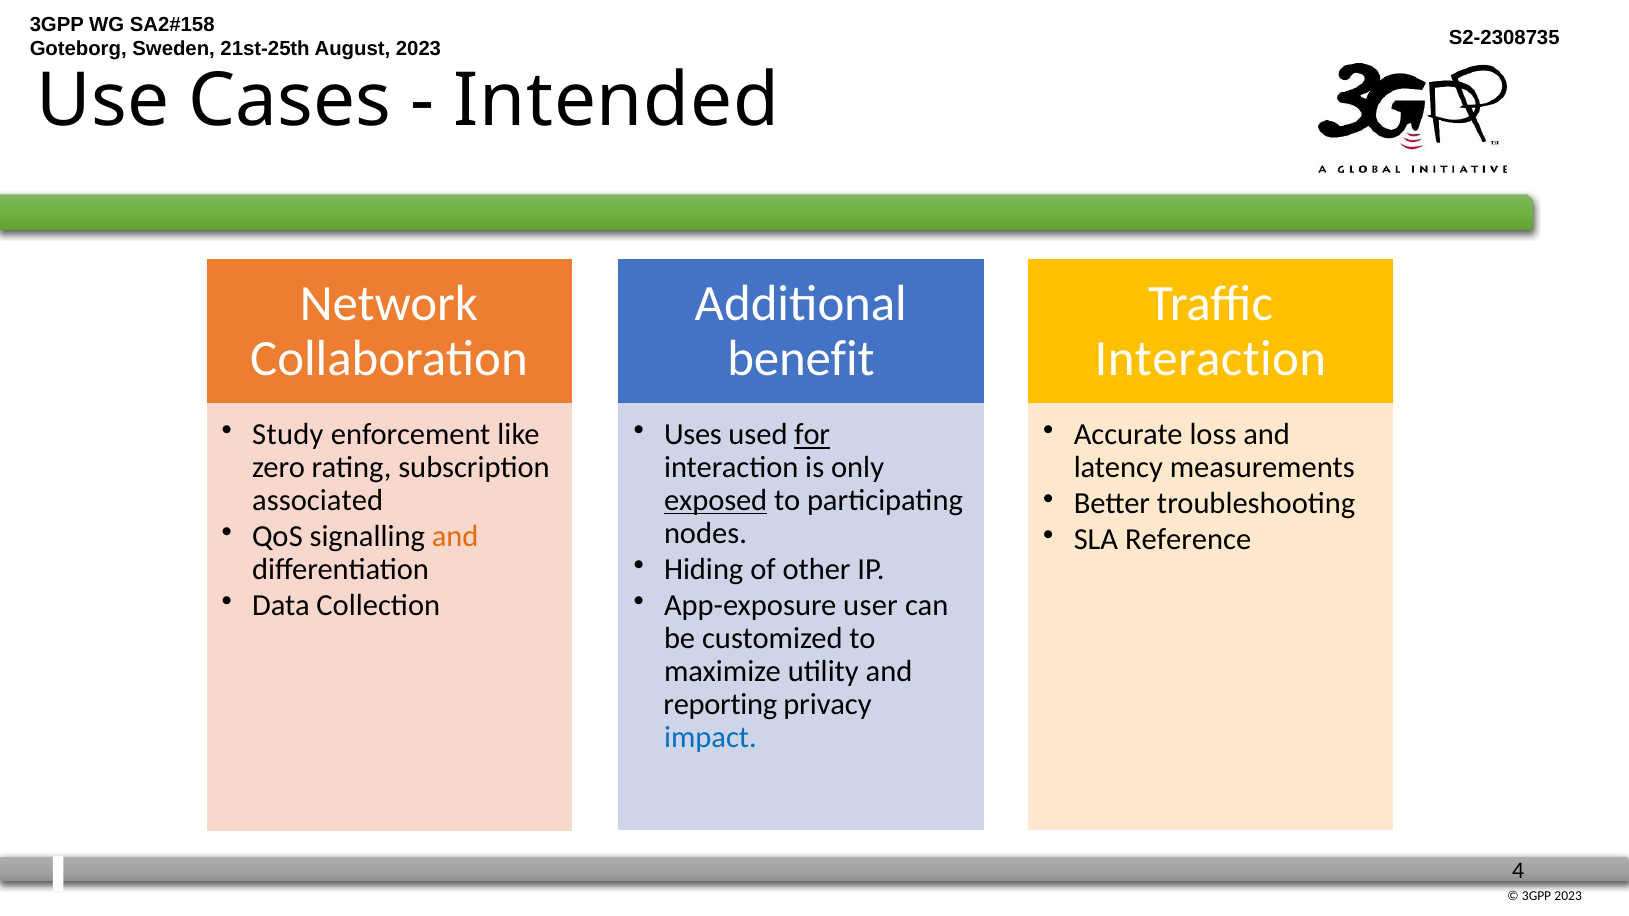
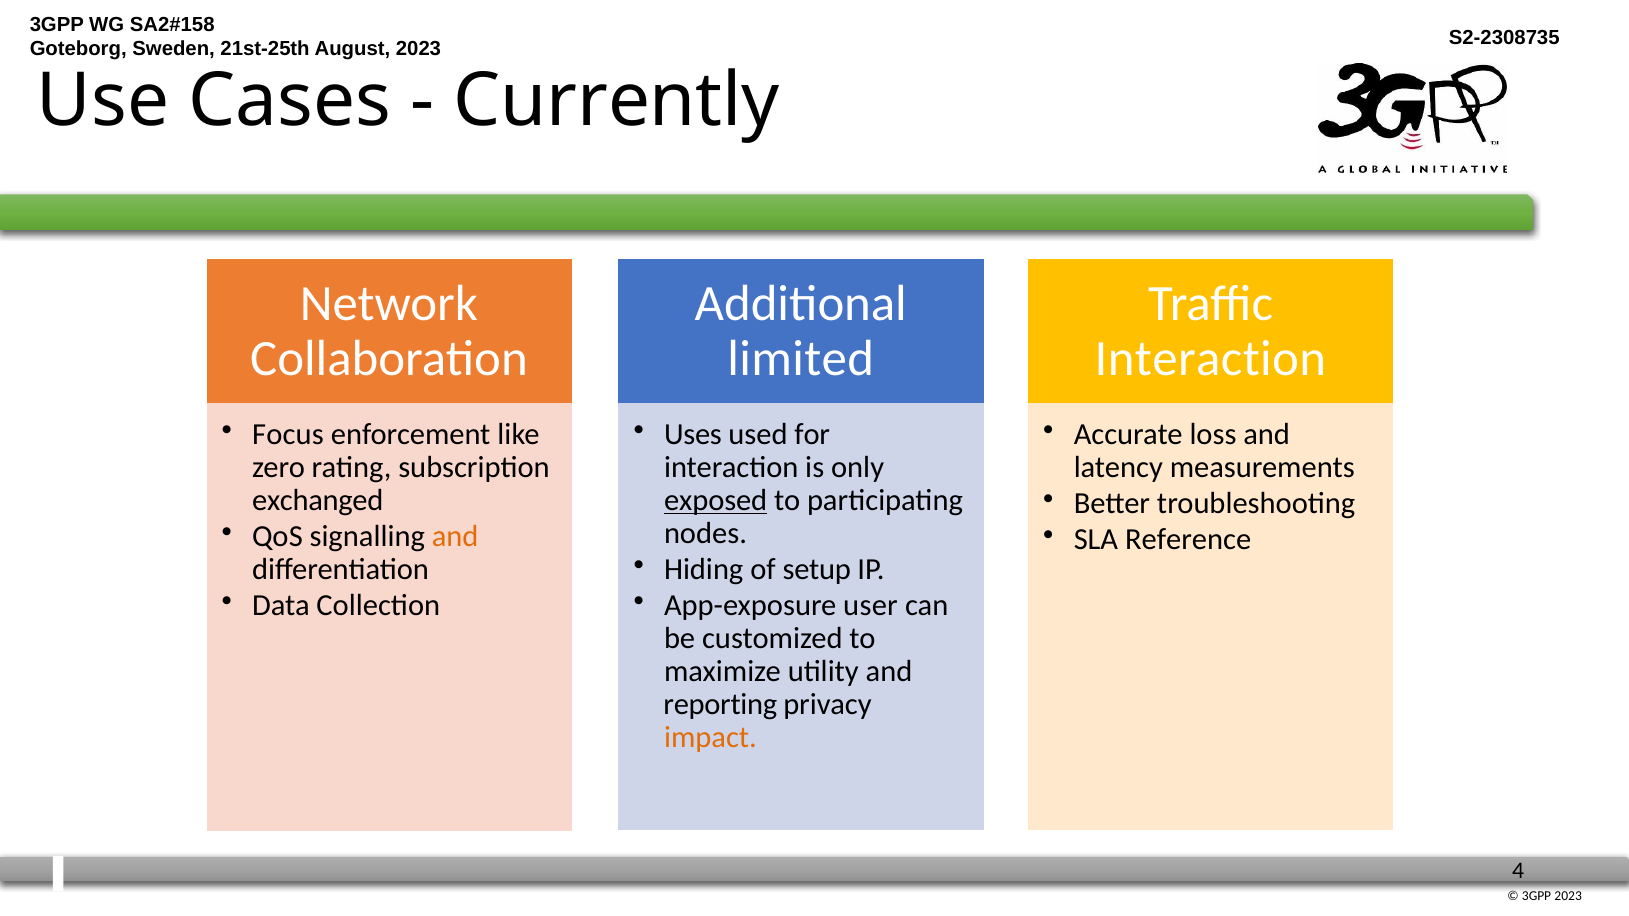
Intended: Intended -> Currently
benefit: benefit -> limited
for underline: present -> none
Study: Study -> Focus
associated: associated -> exchanged
other: other -> setup
impact colour: blue -> orange
